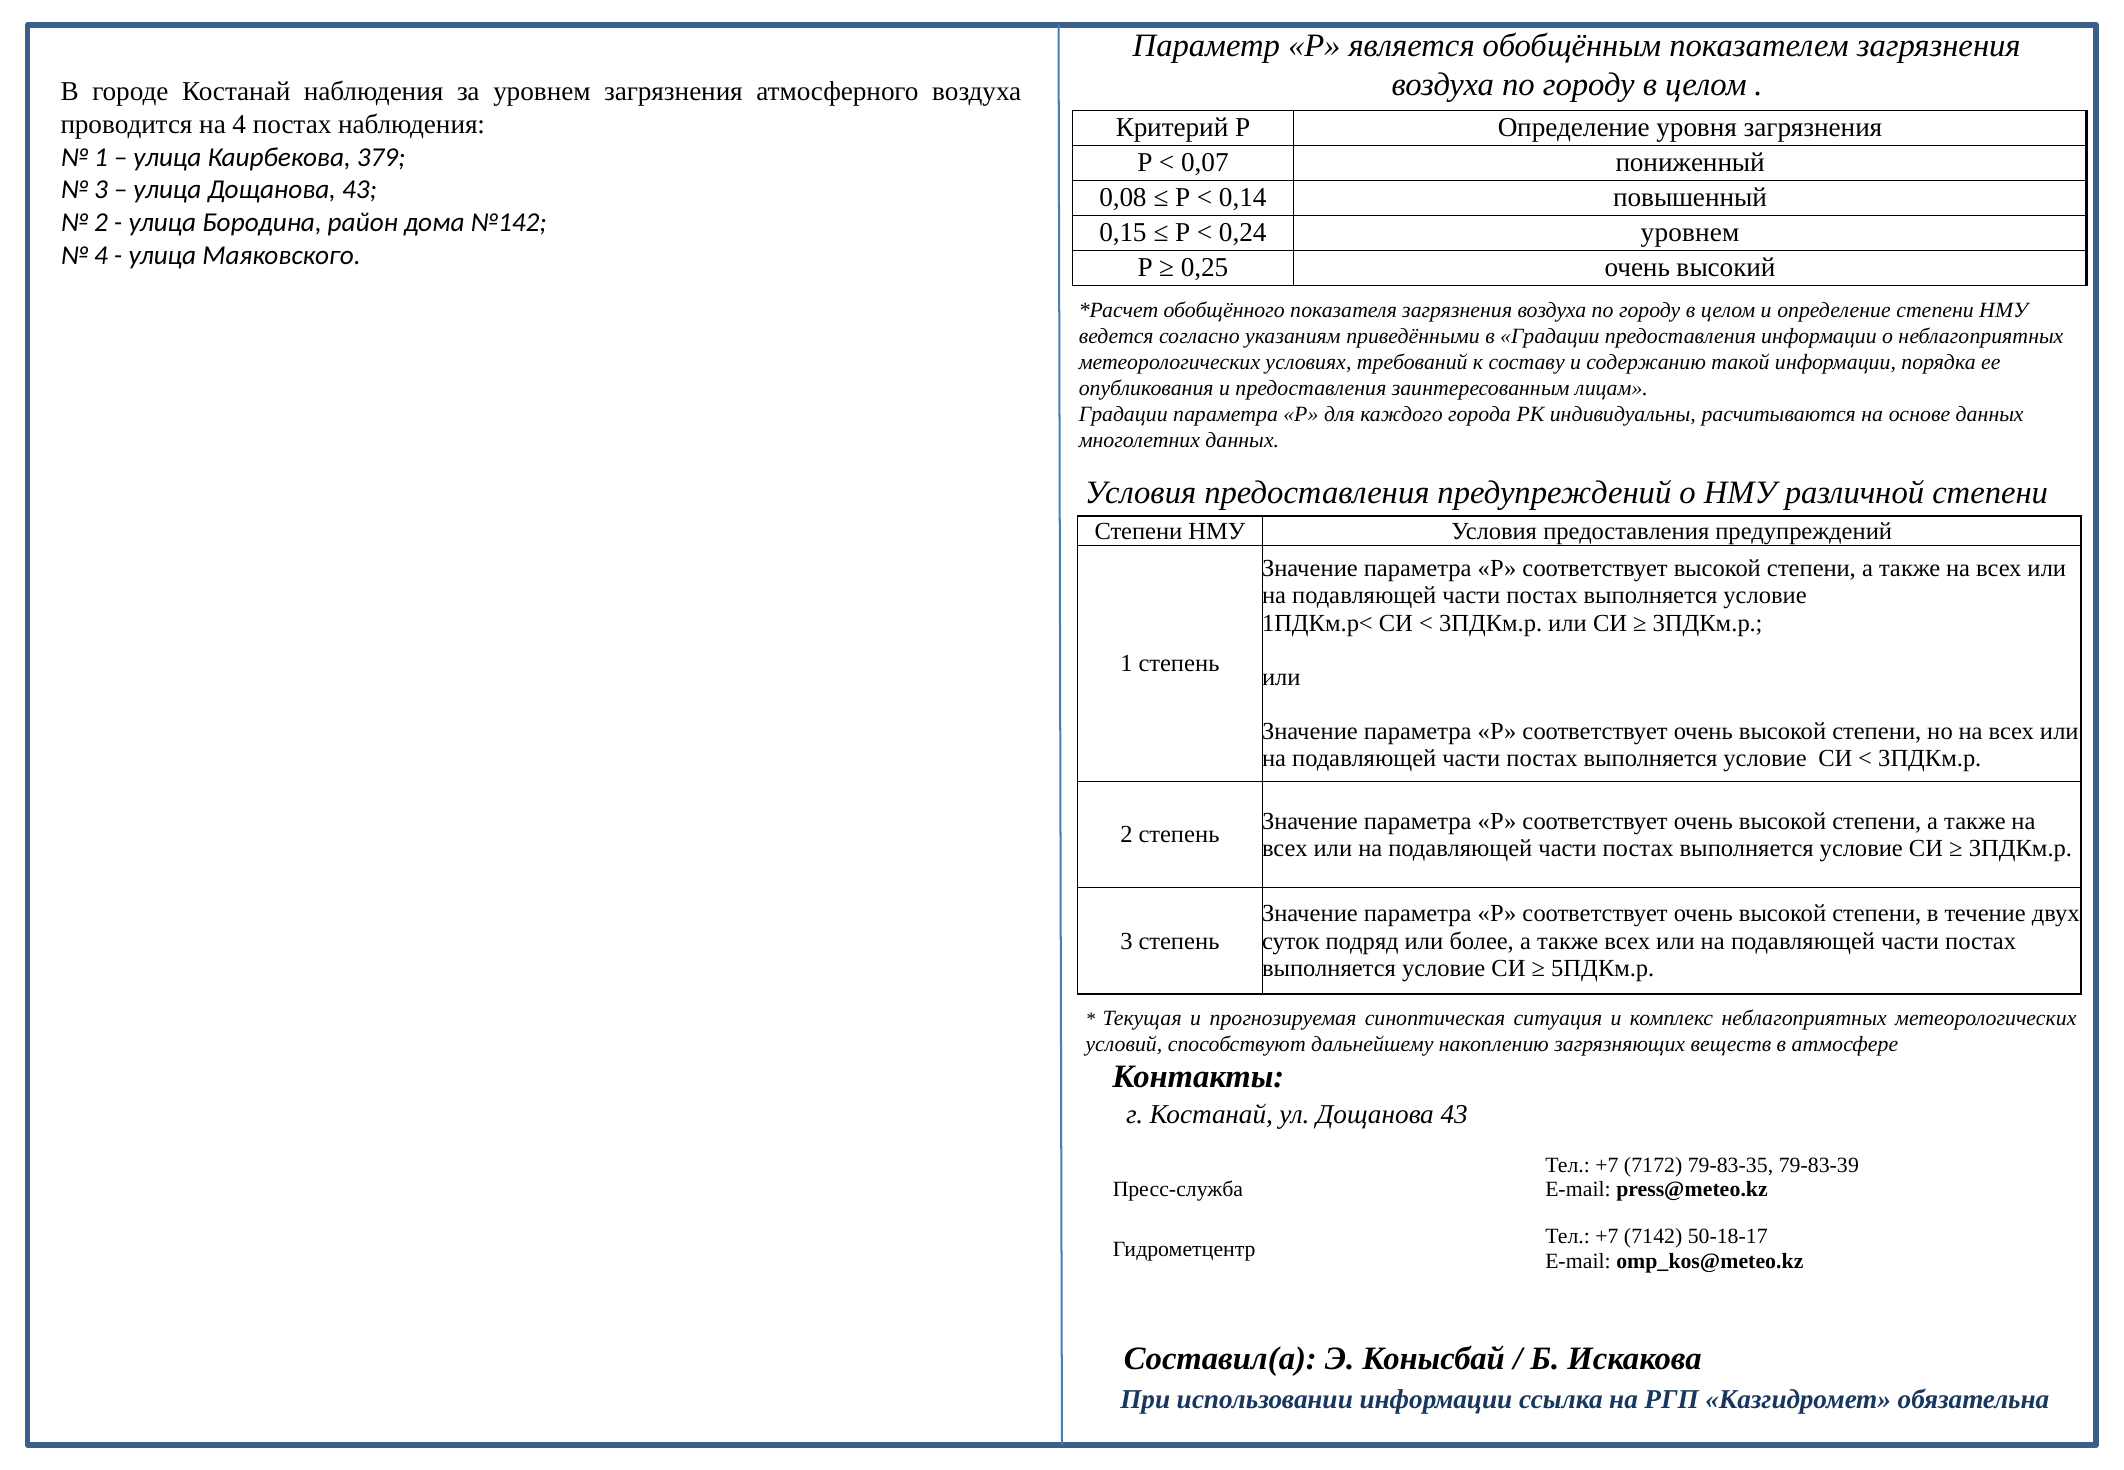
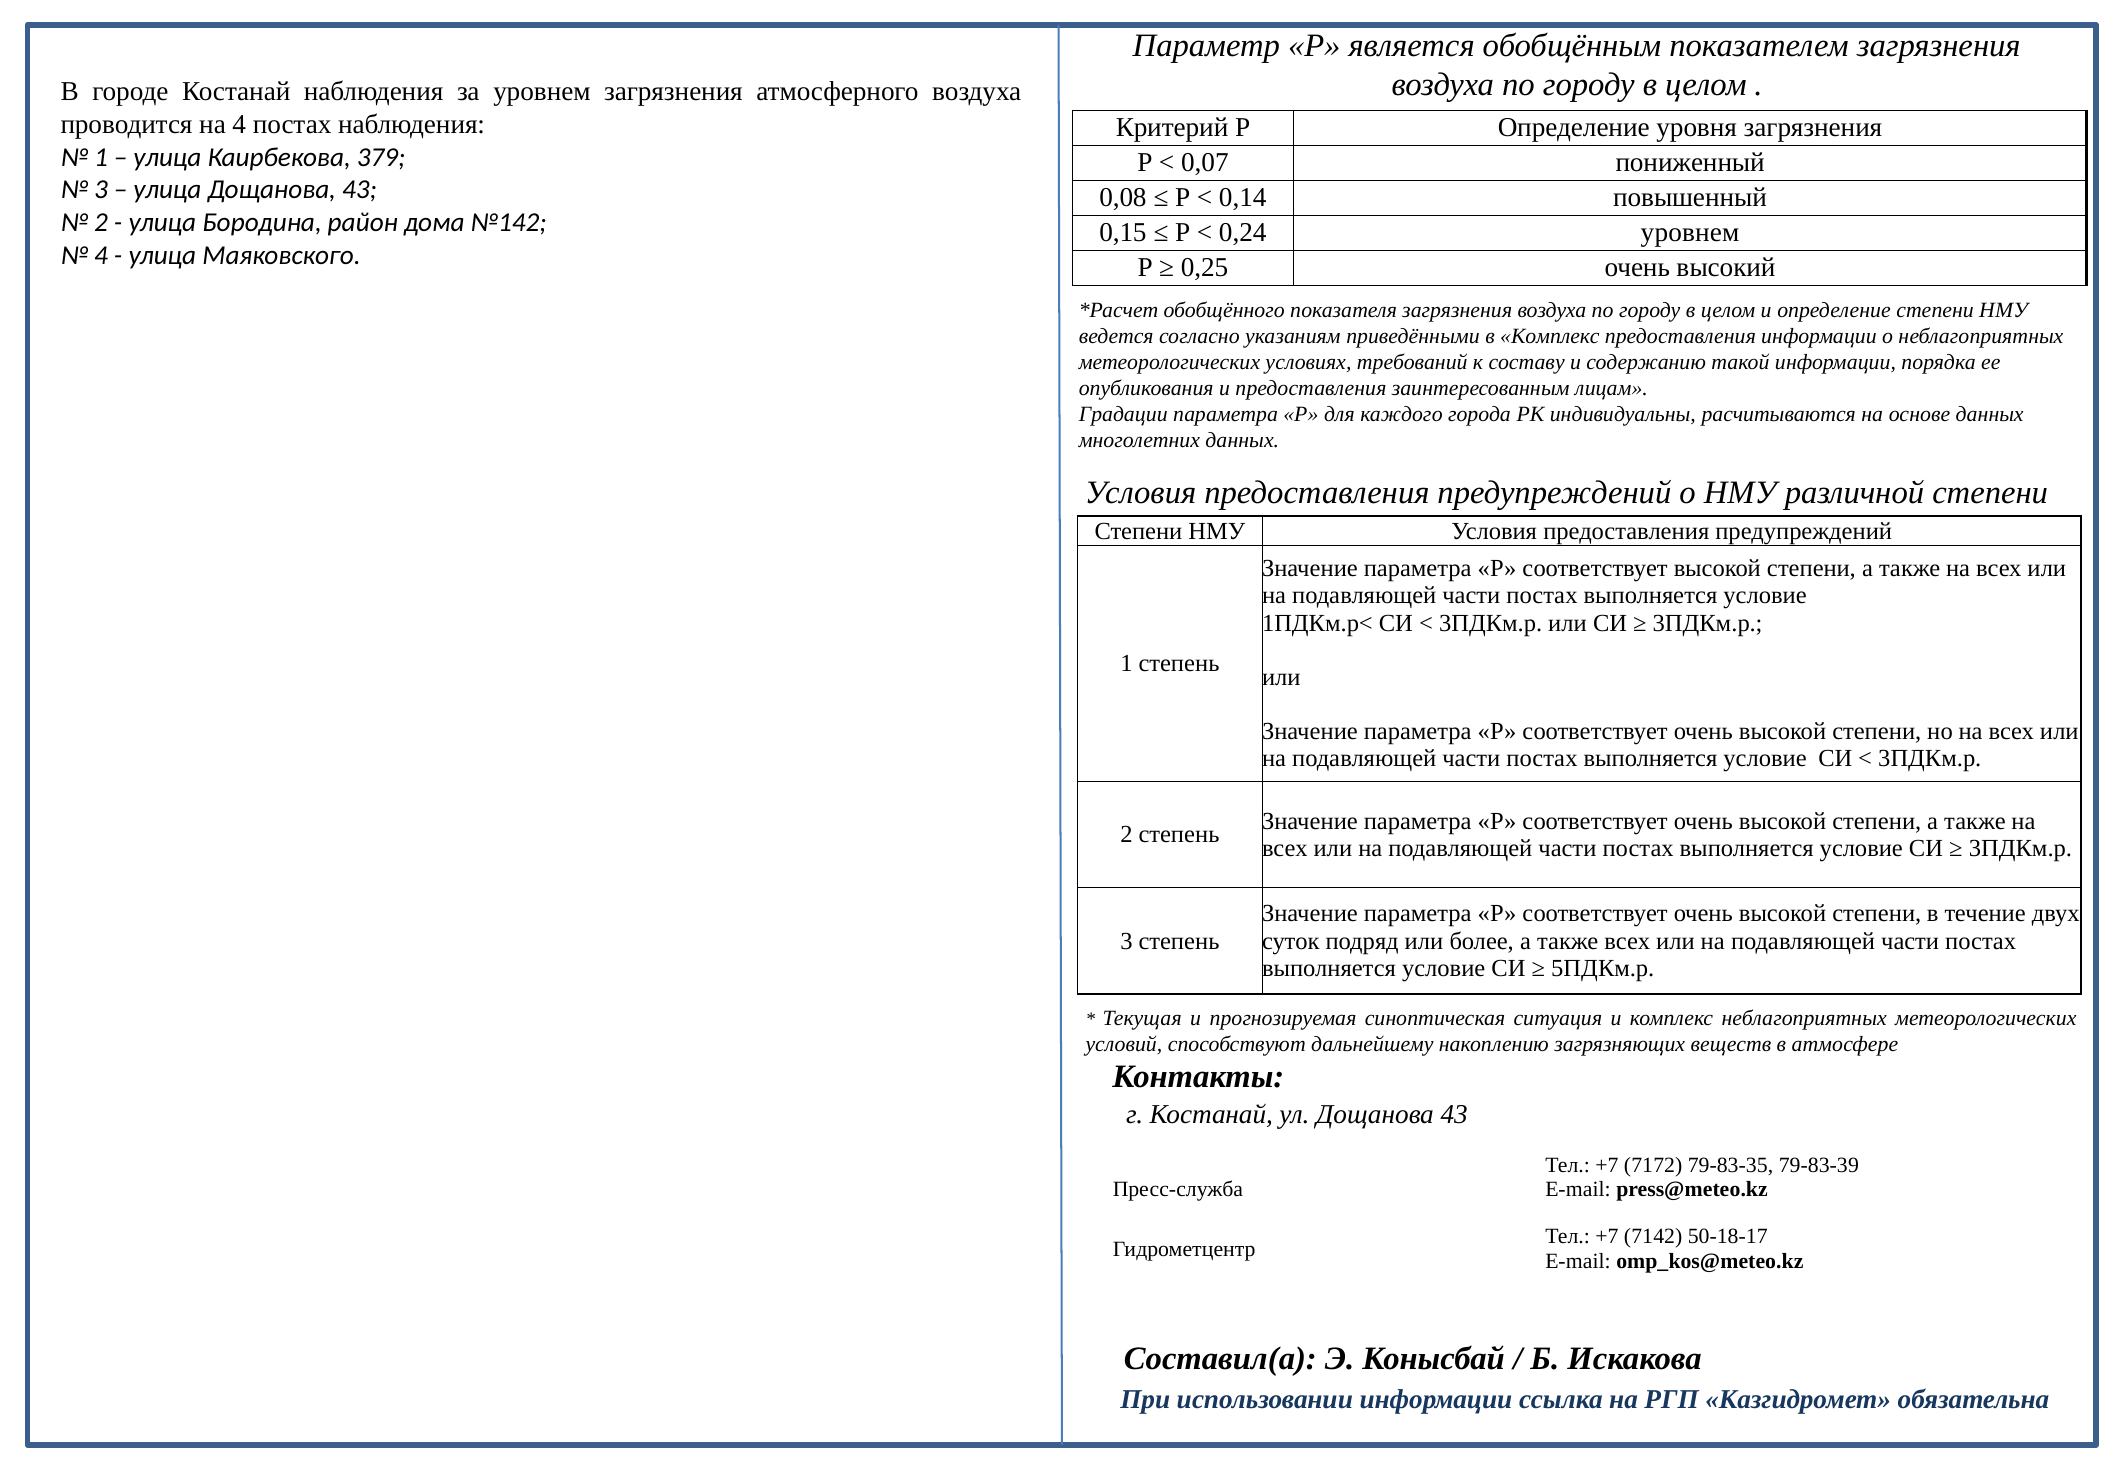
в Градации: Градации -> Комплекс
